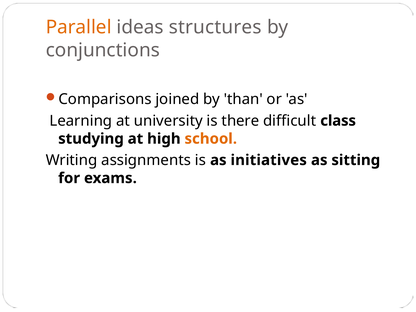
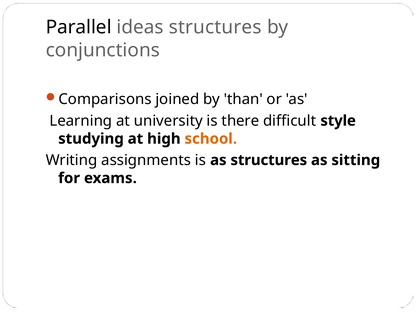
Parallel colour: orange -> black
class: class -> style
as initiatives: initiatives -> structures
